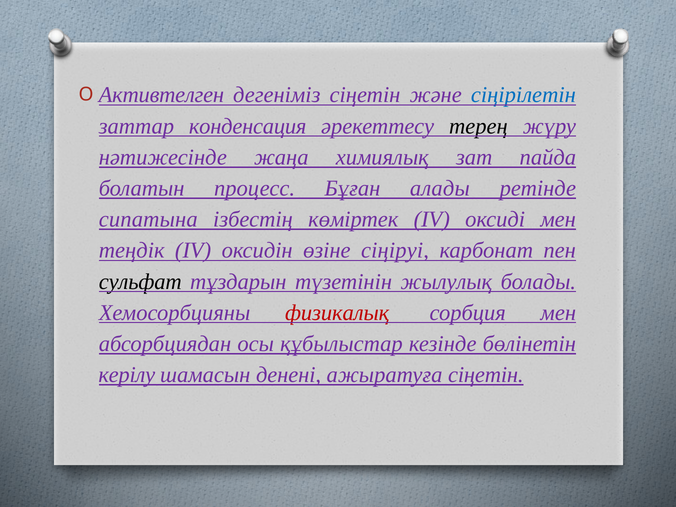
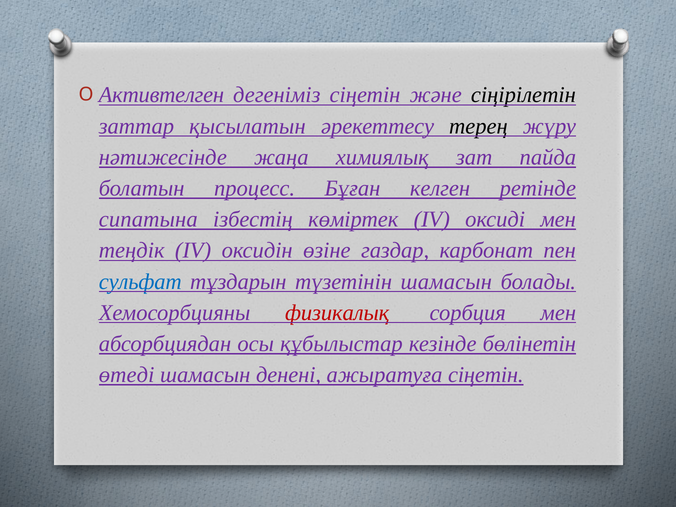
сіңірілетін colour: blue -> black
конденсация: конденсация -> қысылатын
алады: алады -> келген
сіңіруі: сіңіруі -> газдар
сульфат colour: black -> blue
түзетінін жылулық: жылулық -> шамасын
керілу: керілу -> өтеді
